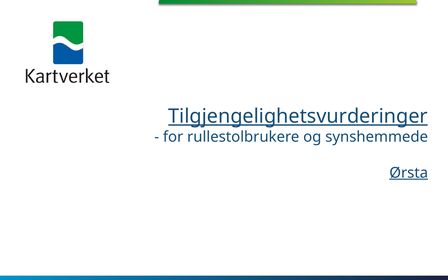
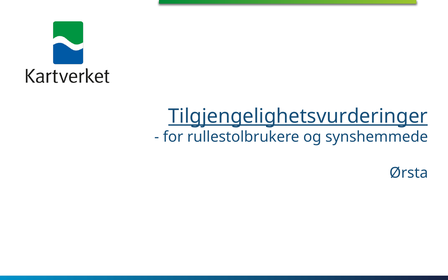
Ørsta underline: present -> none
